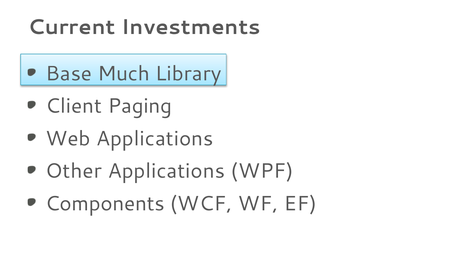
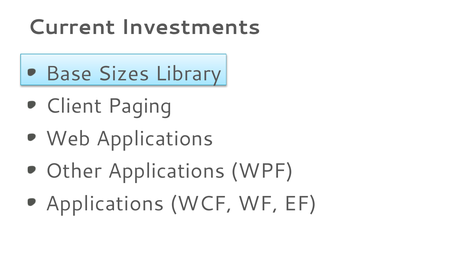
Much: Much -> Sizes
Components at (105, 204): Components -> Applications
